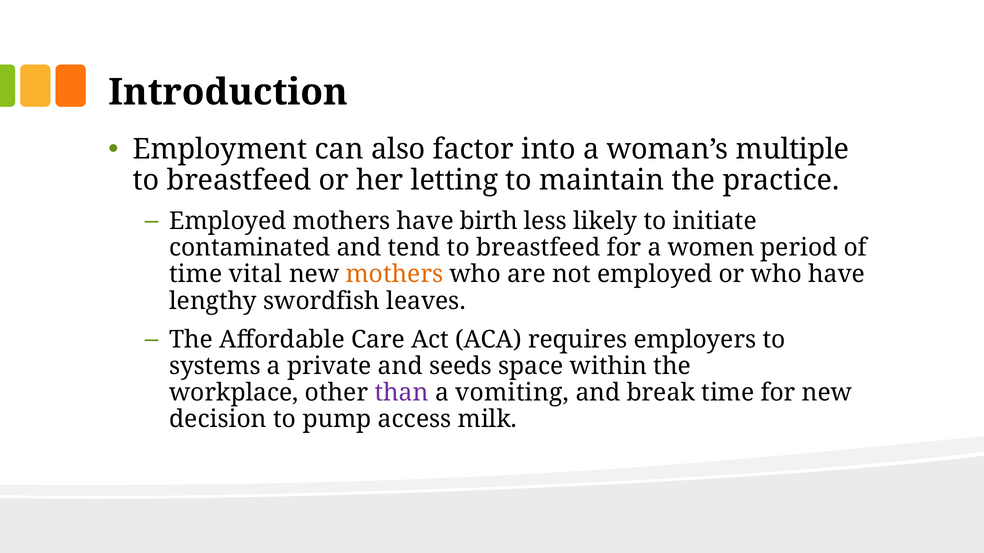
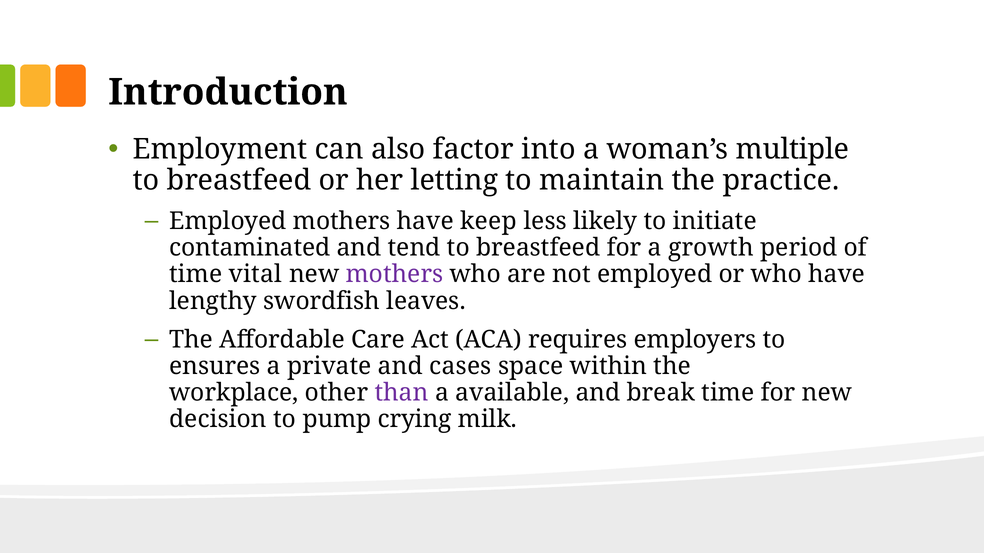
birth: birth -> keep
women: women -> growth
mothers at (394, 275) colour: orange -> purple
systems: systems -> ensures
seeds: seeds -> cases
vomiting: vomiting -> available
access: access -> crying
